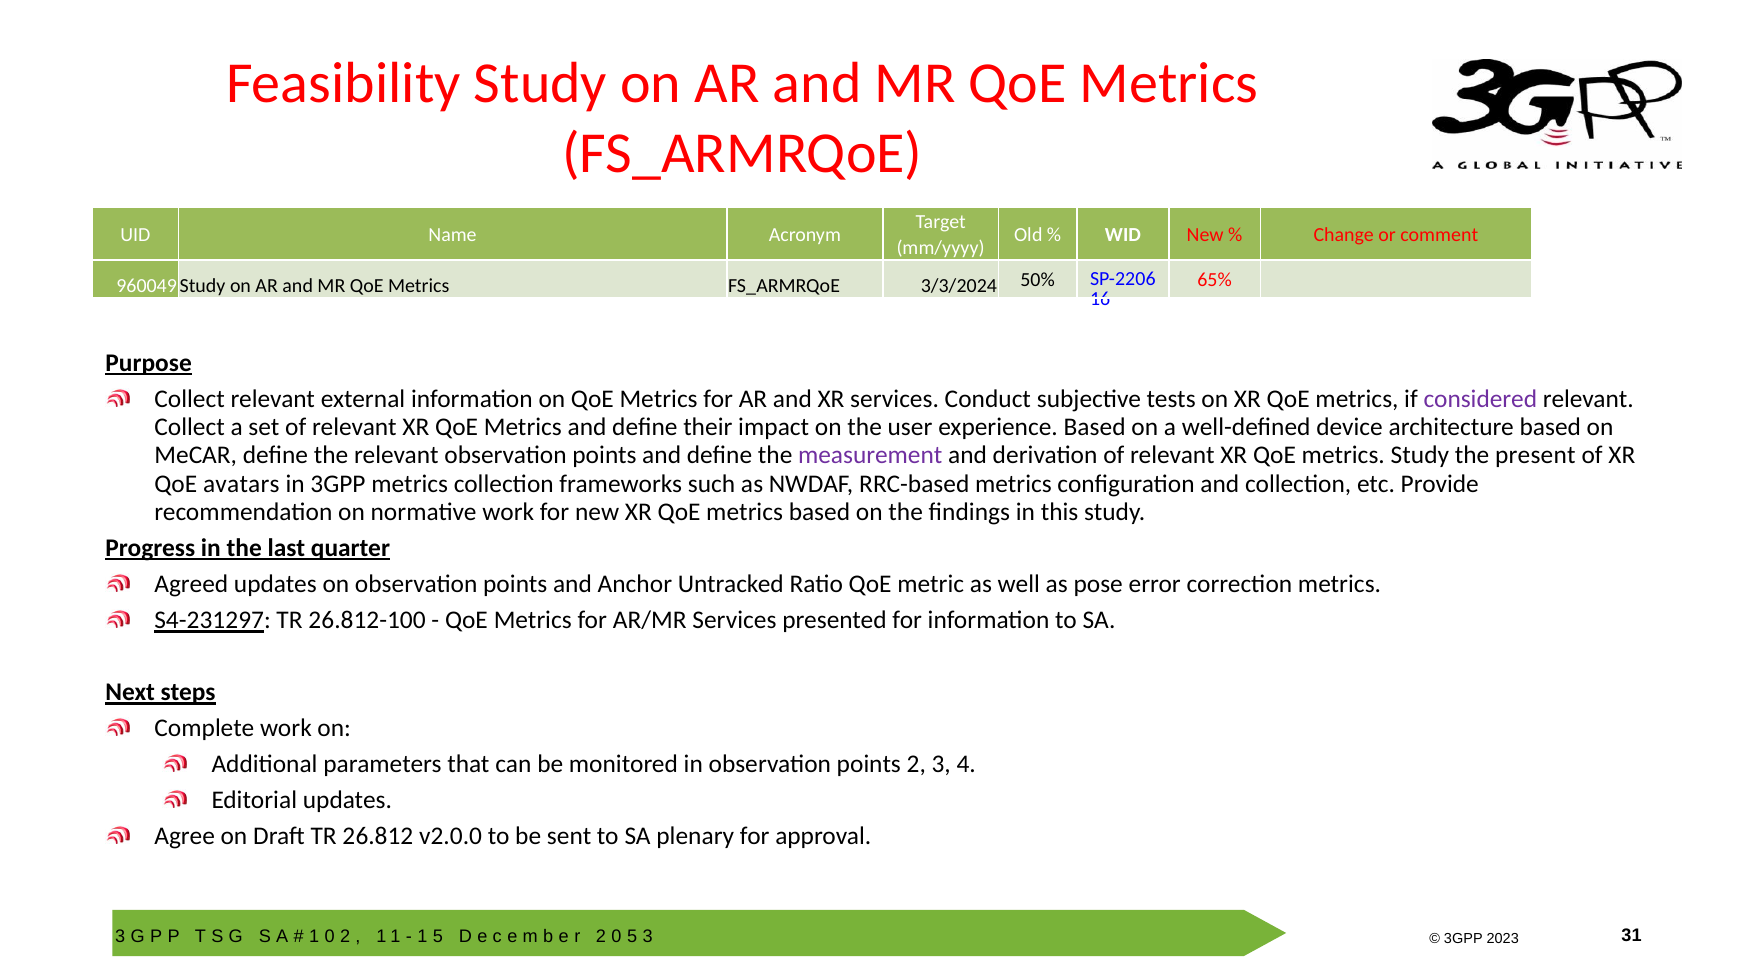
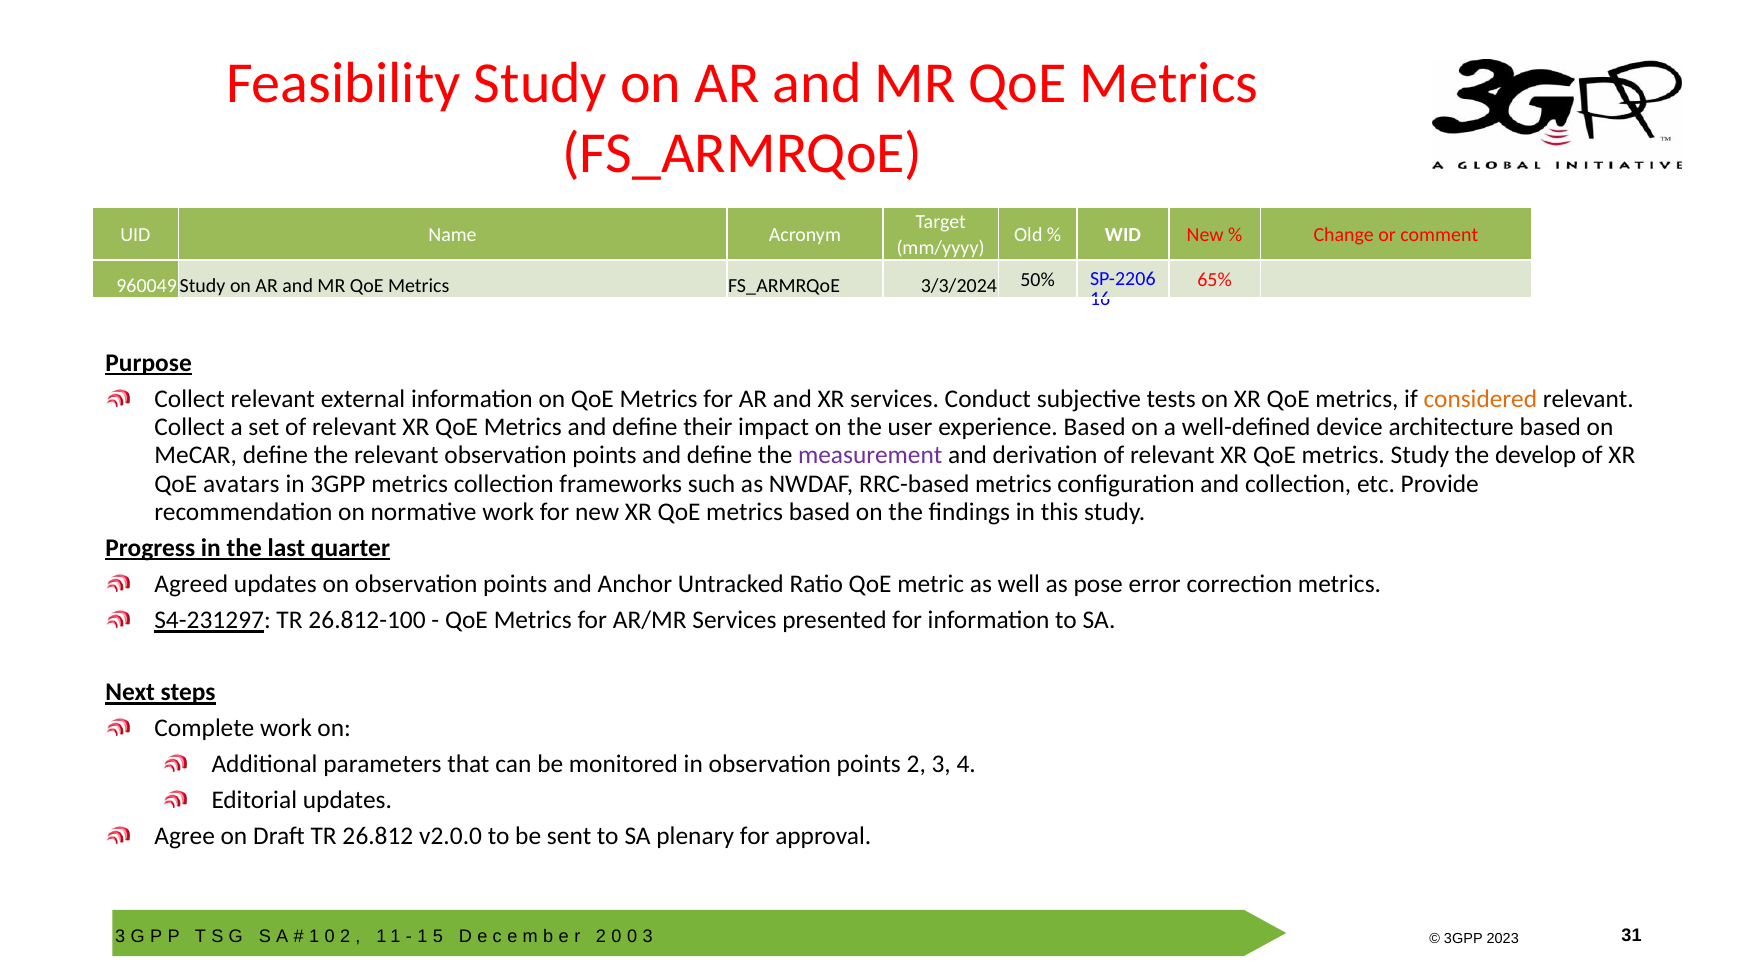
considered colour: purple -> orange
present: present -> develop
5 at (632, 936): 5 -> 0
